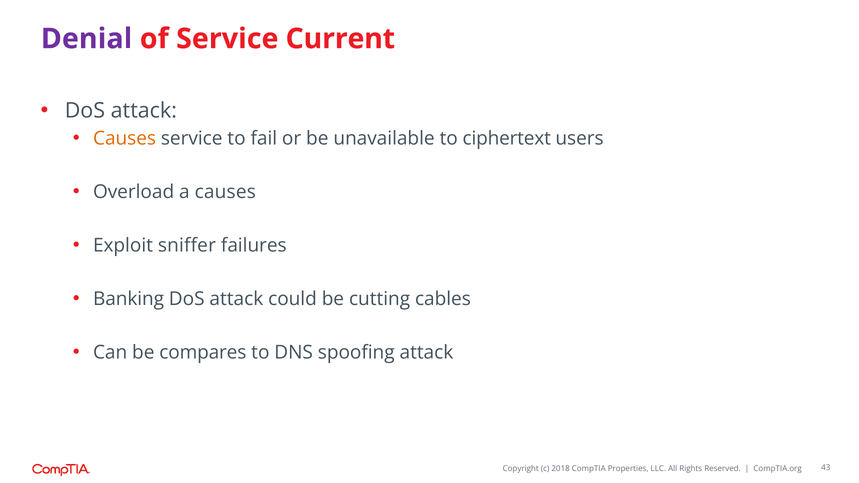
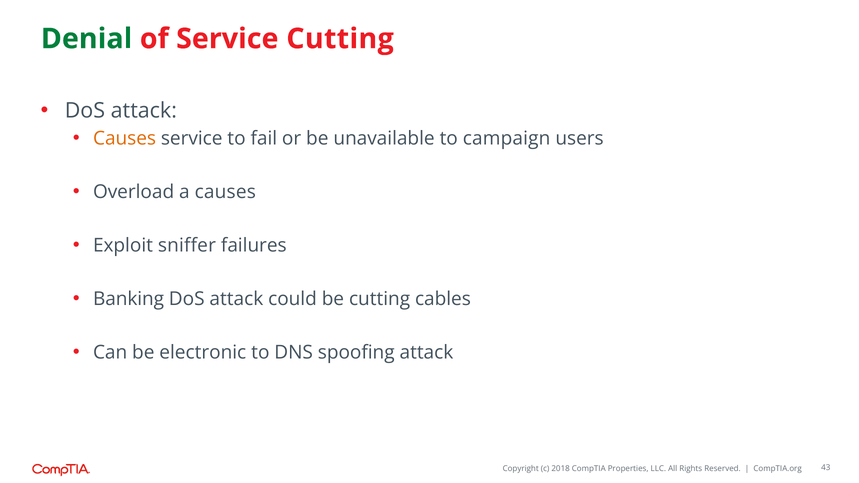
Denial colour: purple -> green
Service Current: Current -> Cutting
ciphertext: ciphertext -> campaign
compares: compares -> electronic
